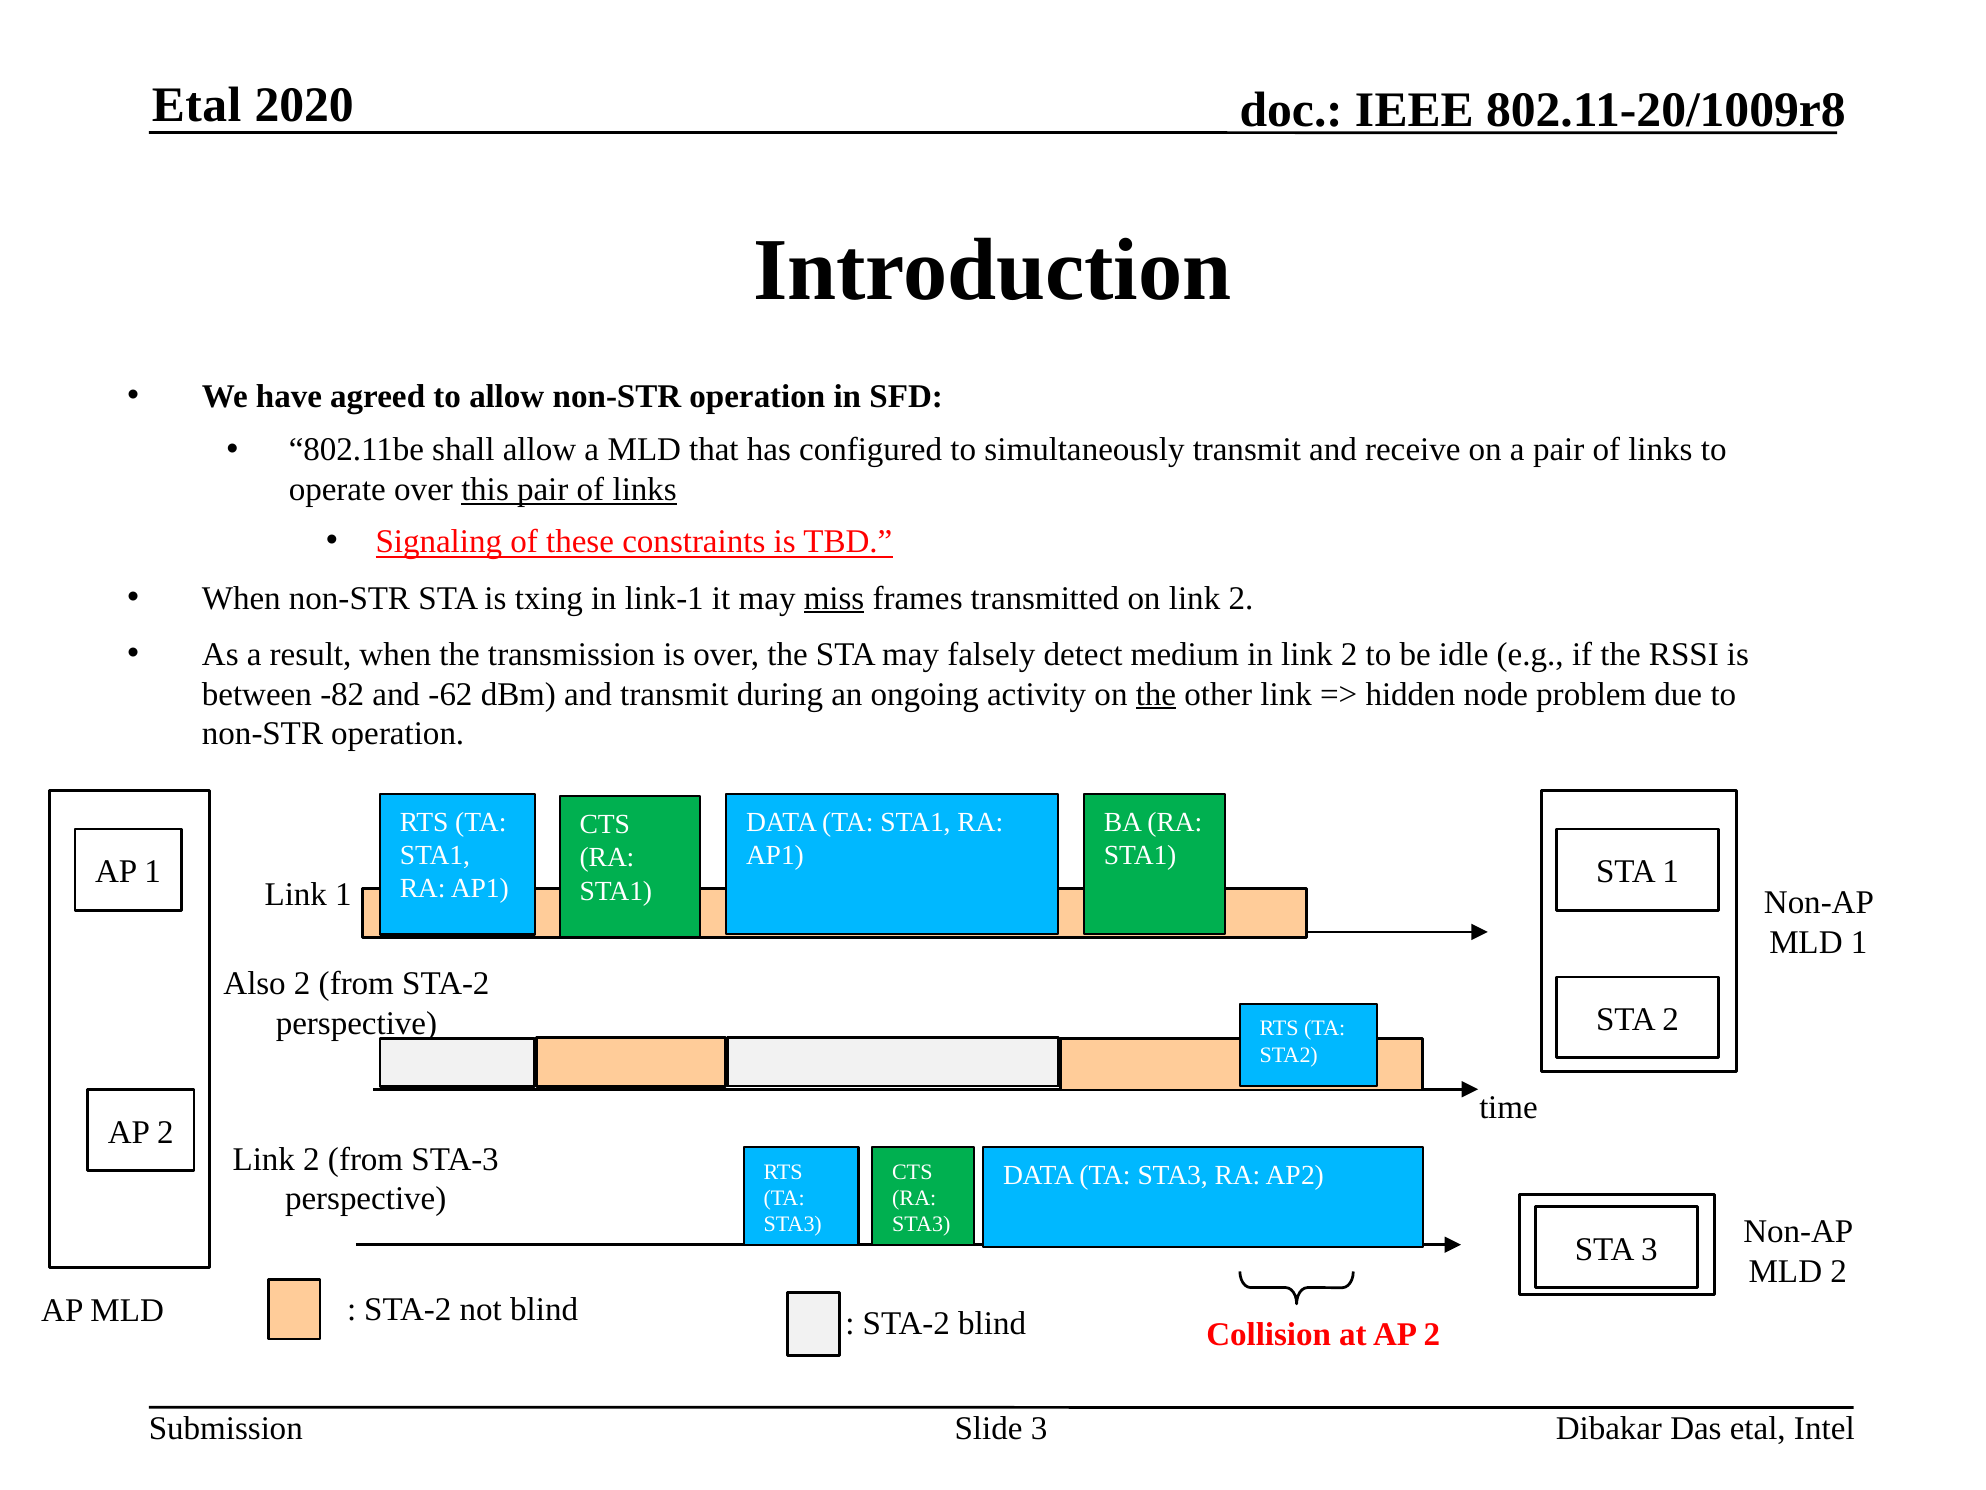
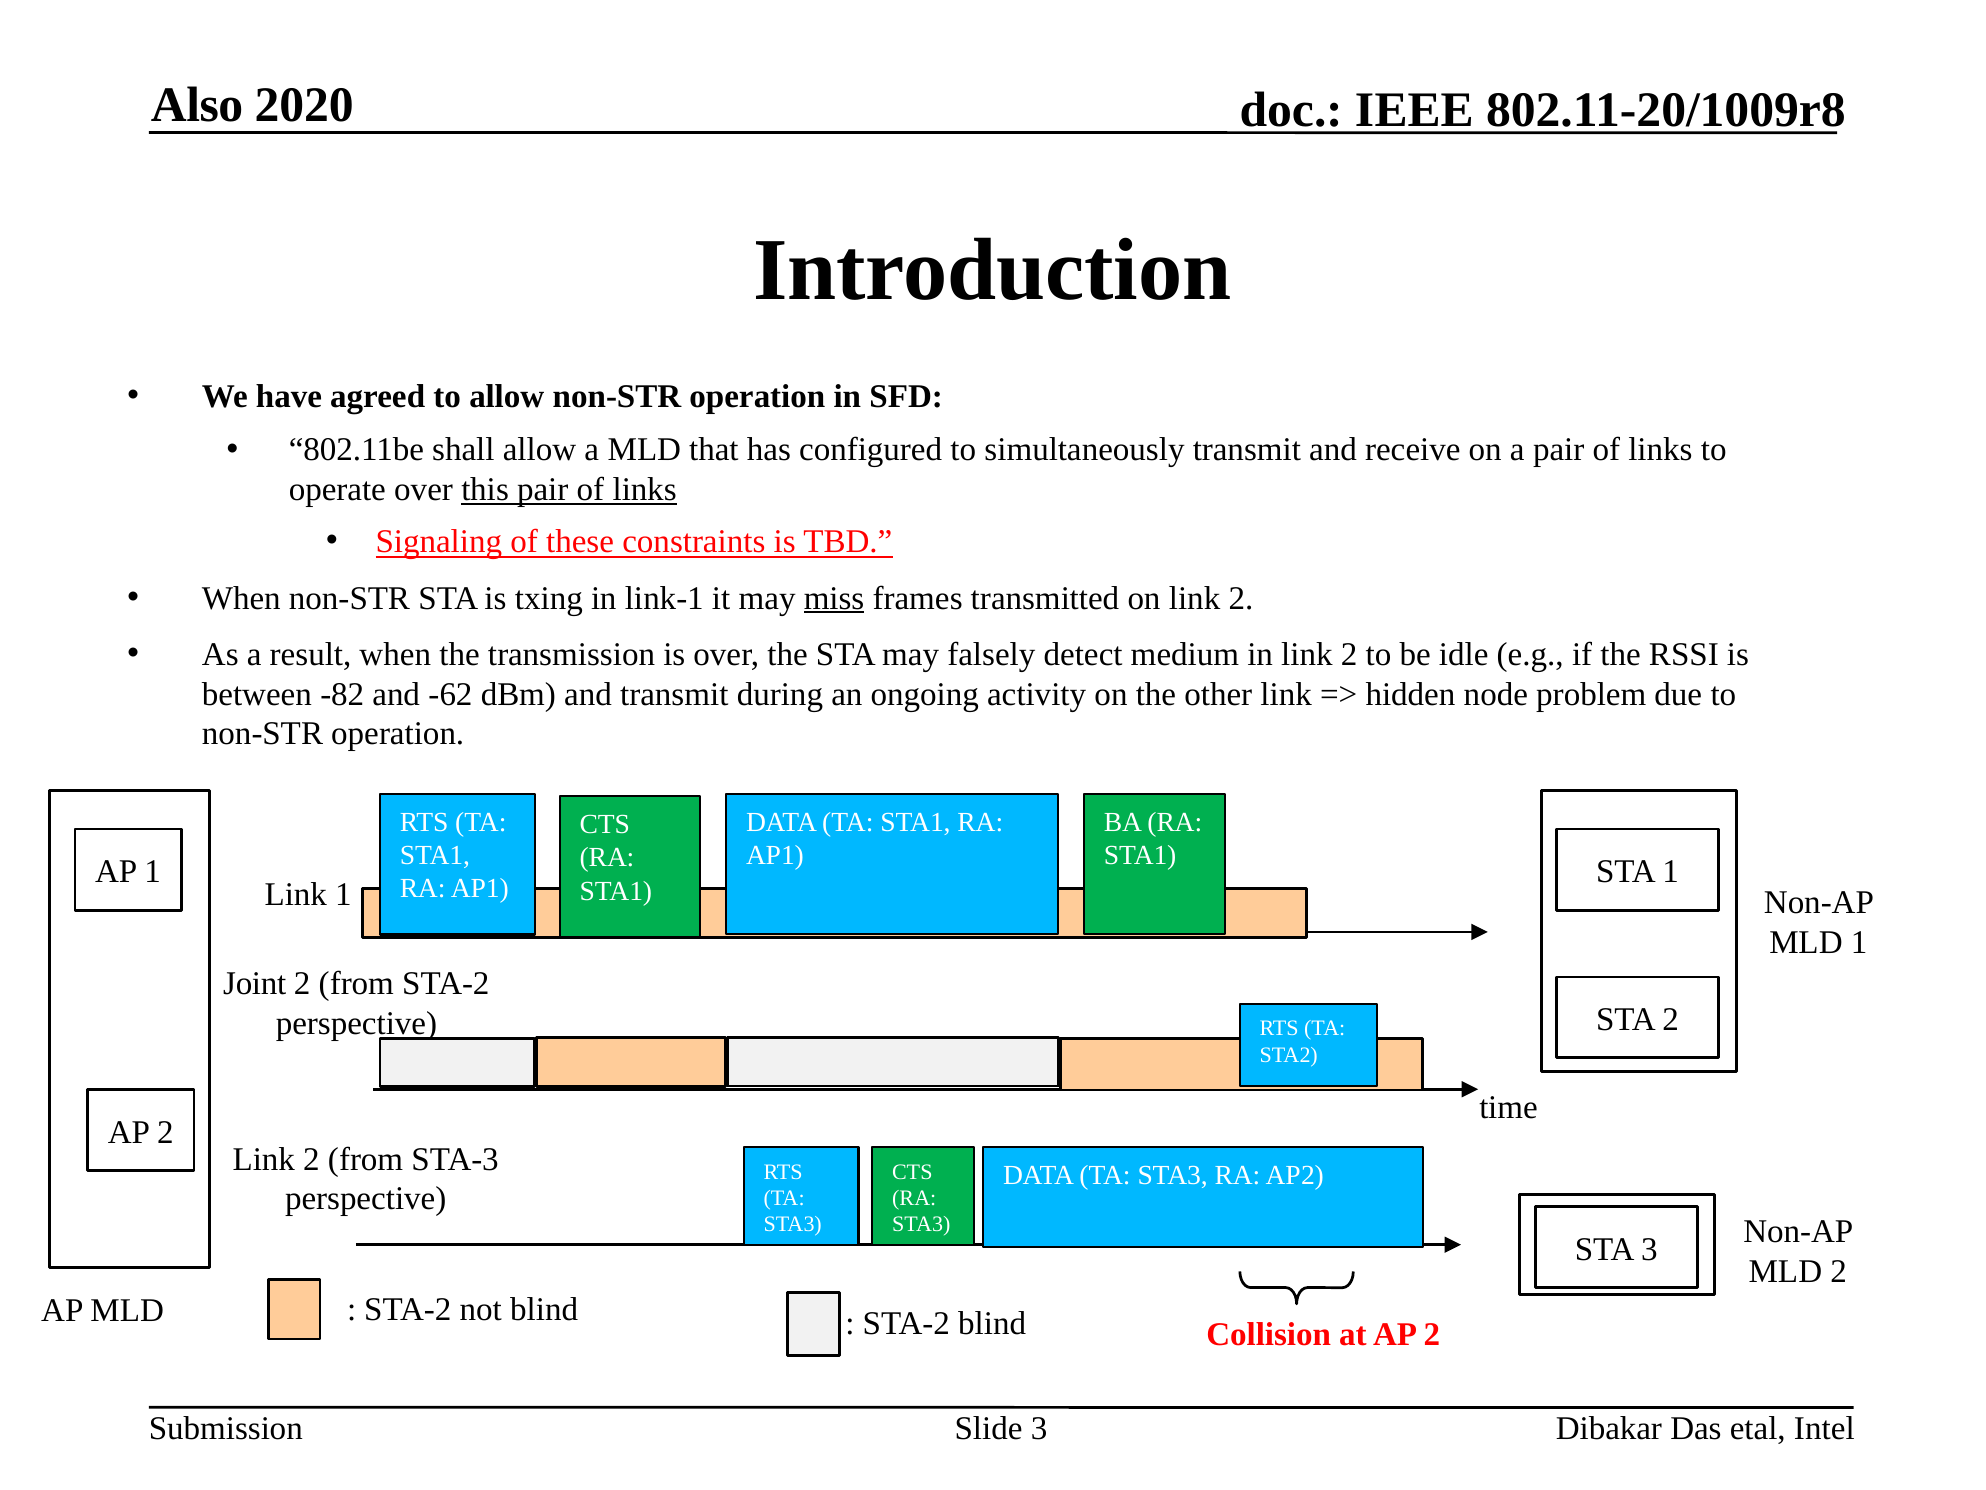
Etal at (197, 105): Etal -> Also
the at (1156, 694) underline: present -> none
Also: Also -> Joint
